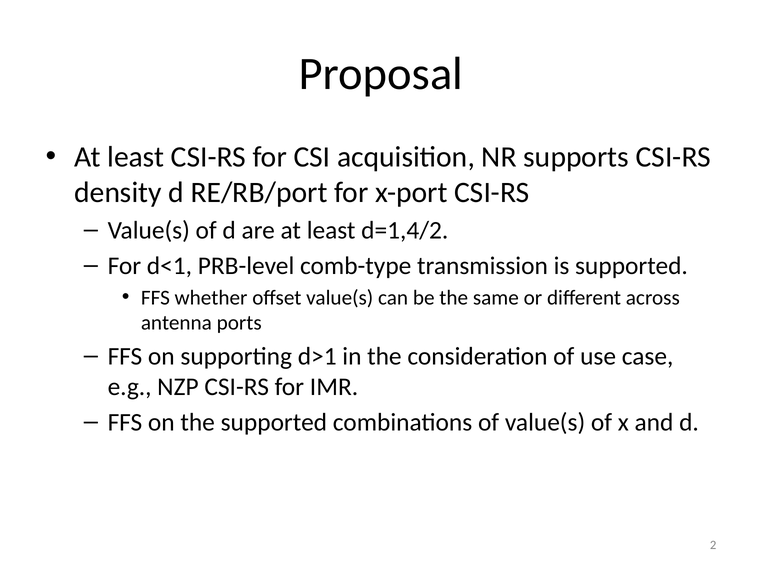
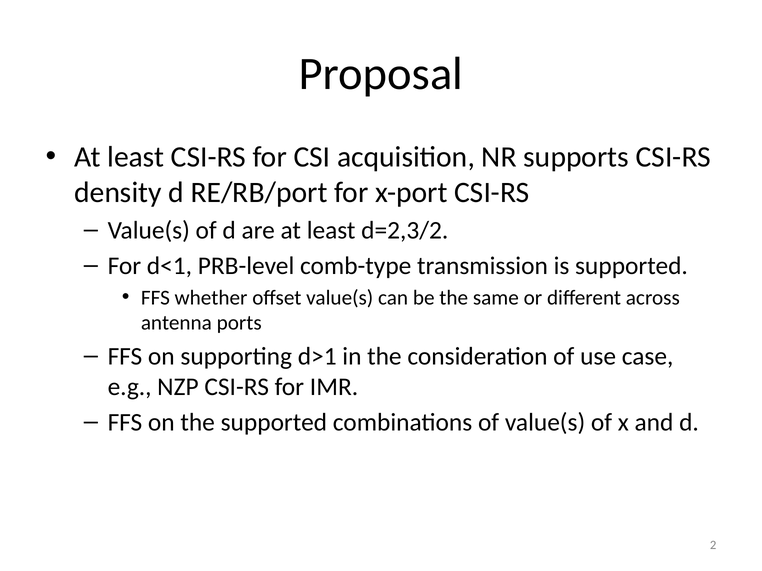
d=1,4/2: d=1,4/2 -> d=2,3/2
